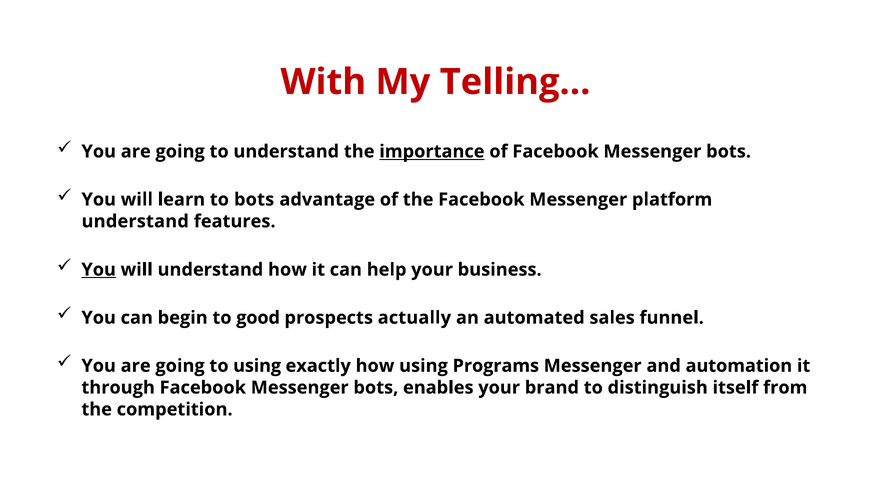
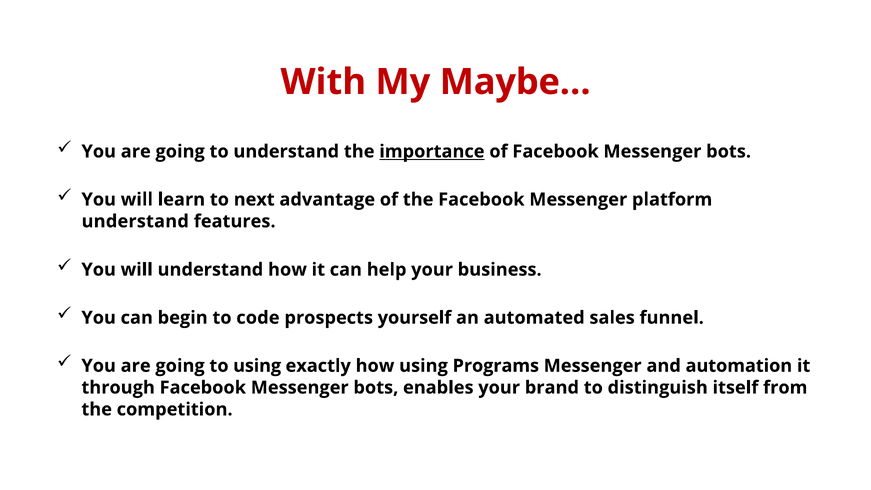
Telling…: Telling… -> Maybe…
to bots: bots -> next
You at (99, 270) underline: present -> none
good: good -> code
actually: actually -> yourself
